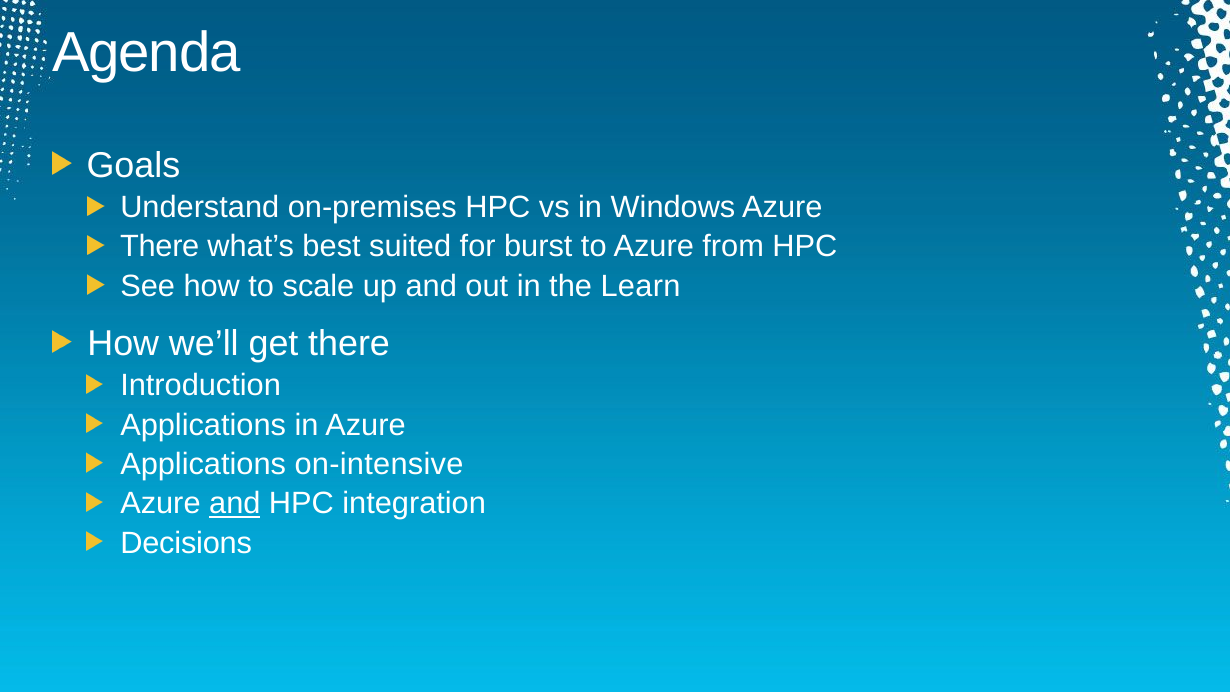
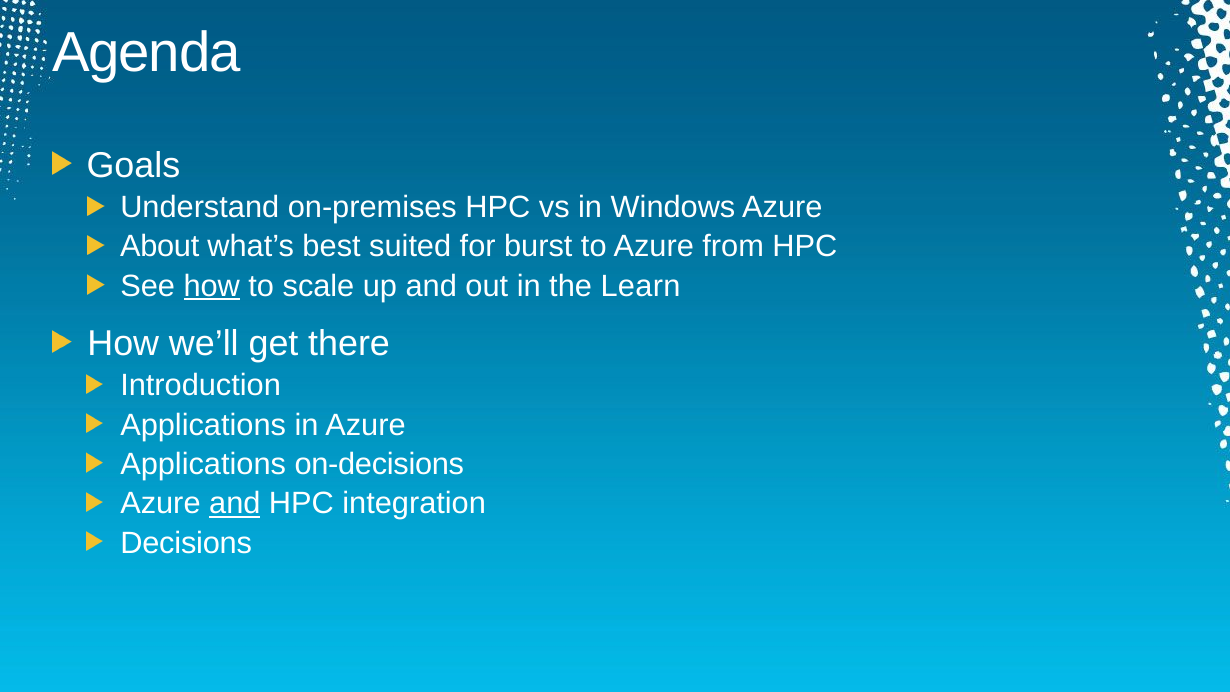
There at (160, 247): There -> About
how at (212, 286) underline: none -> present
on-intensive: on-intensive -> on-decisions
